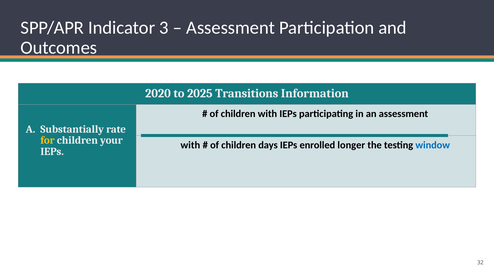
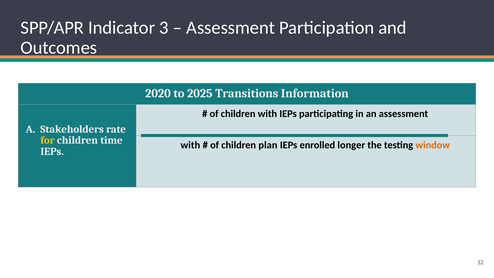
Substantially: Substantially -> Stakeholders
your: your -> time
days: days -> plan
window colour: blue -> orange
